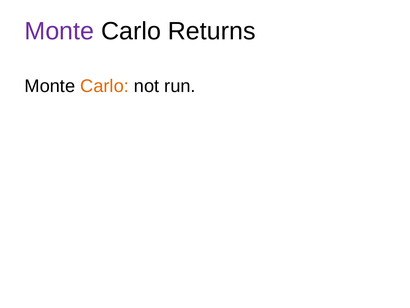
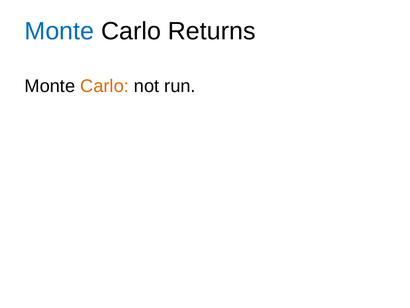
Monte at (59, 31) colour: purple -> blue
